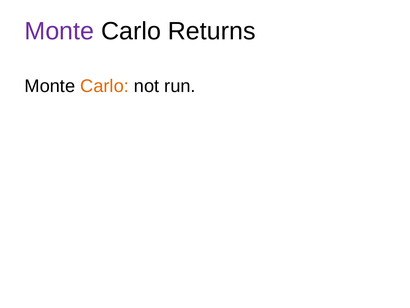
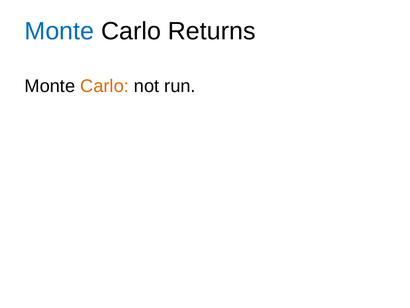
Monte at (59, 31) colour: purple -> blue
